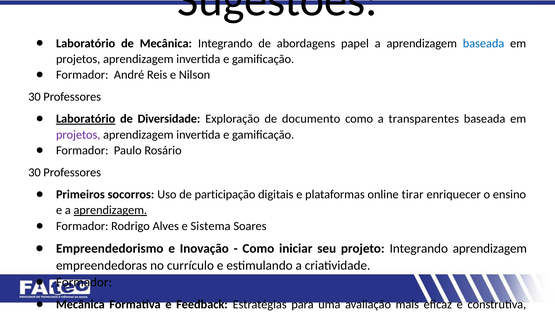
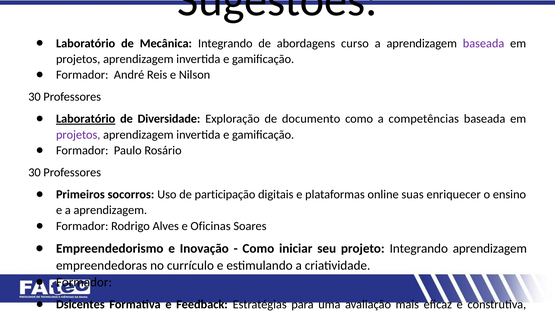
papel: papel -> curso
baseada at (484, 43) colour: blue -> purple
transparentes: transparentes -> competências
tirar: tirar -> suas
aprendizagem at (110, 210) underline: present -> none
Sistema: Sistema -> Oficinas
Mecânica at (80, 305): Mecânica -> Dsicentes
